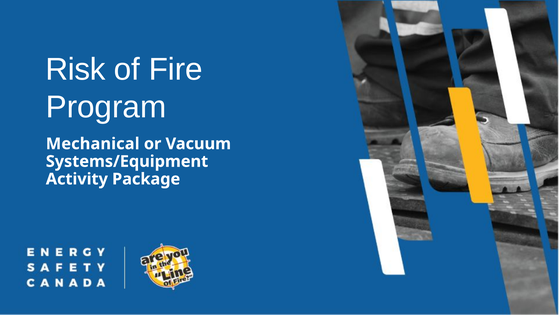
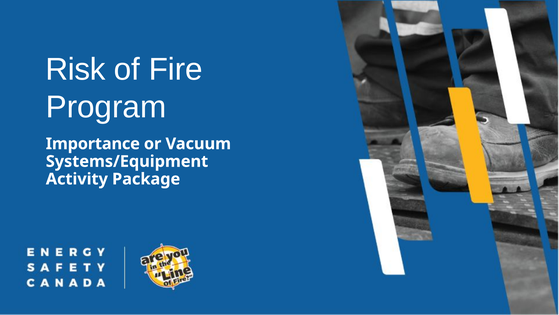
Mechanical: Mechanical -> Importance
